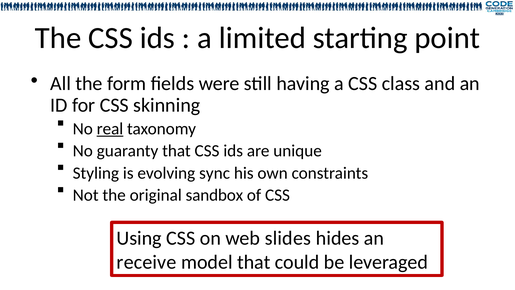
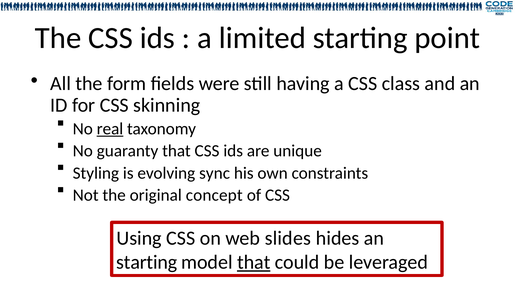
sandbox: sandbox -> concept
receive at (147, 262): receive -> starting
that at (254, 262) underline: none -> present
